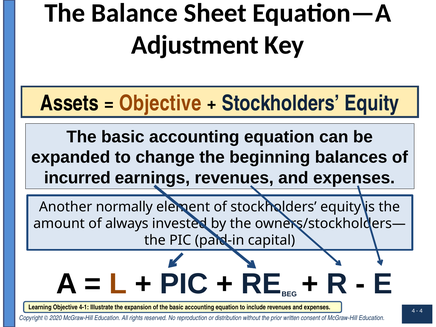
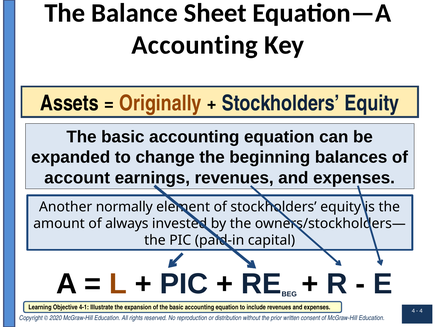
Adjustment at (195, 45): Adjustment -> Accounting
Objective at (160, 103): Objective -> Originally
incurred: incurred -> account
